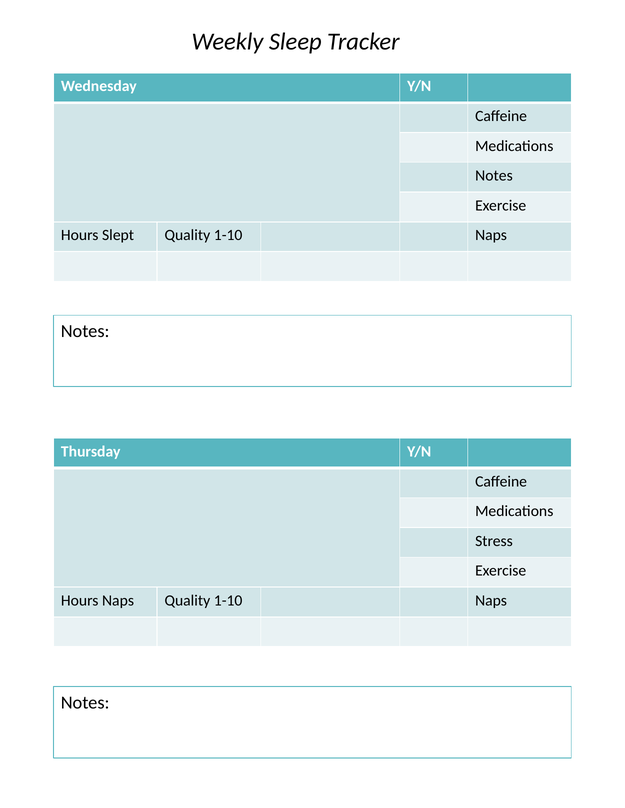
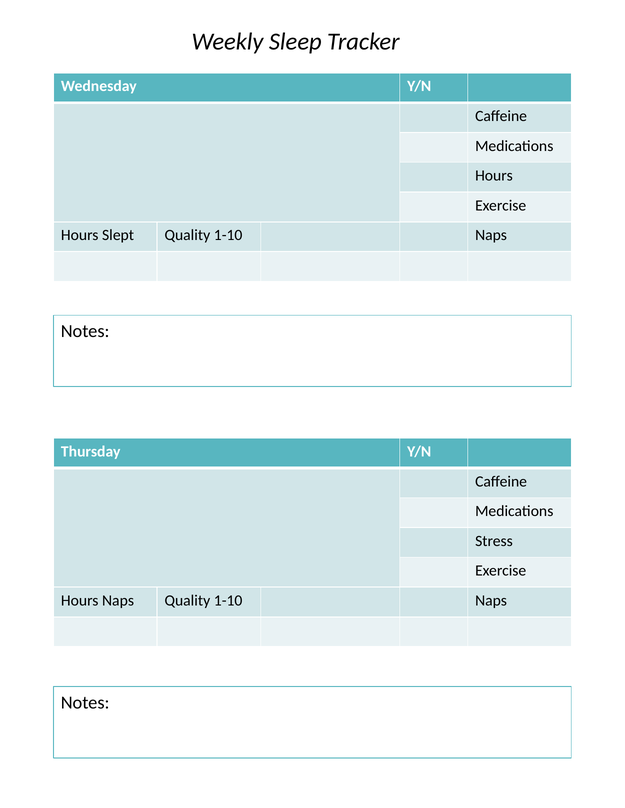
Notes at (494, 176): Notes -> Hours
